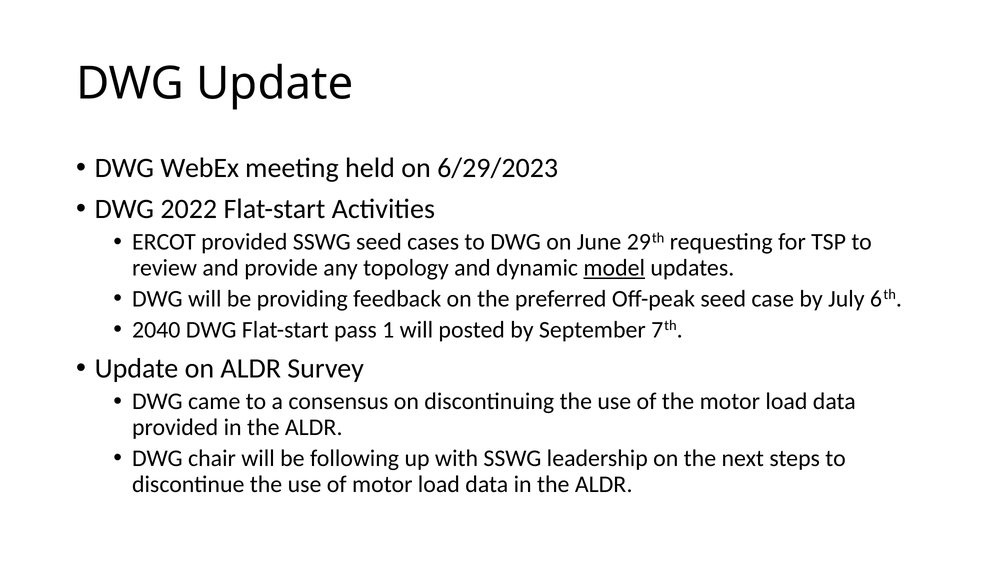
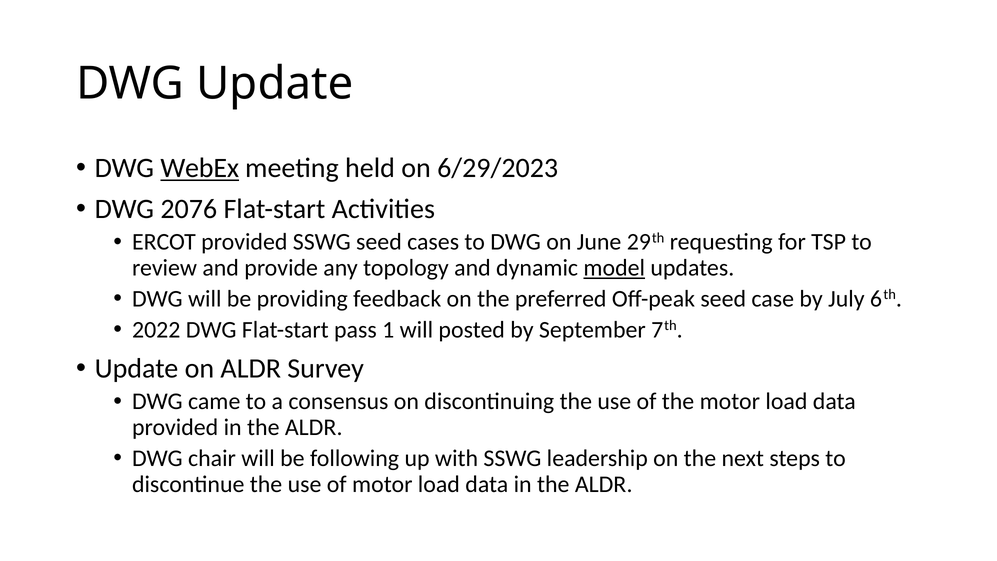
WebEx underline: none -> present
2022: 2022 -> 2076
2040: 2040 -> 2022
